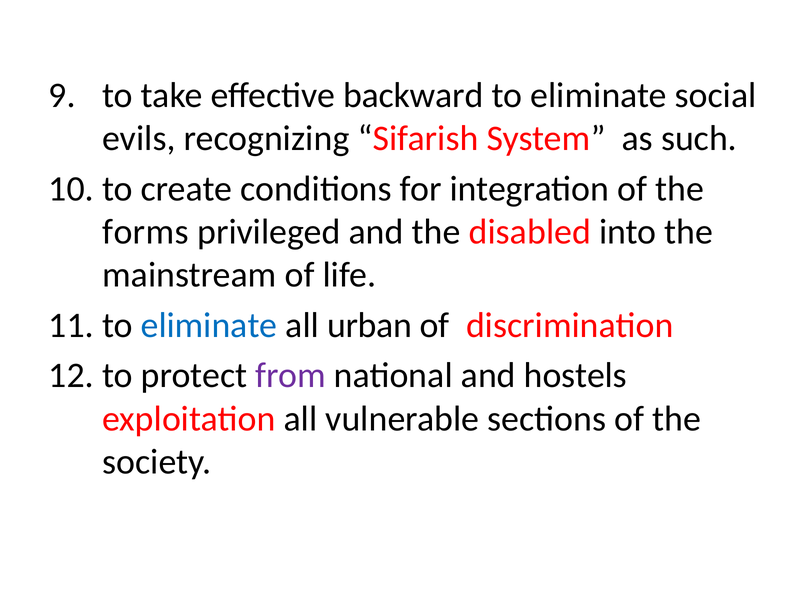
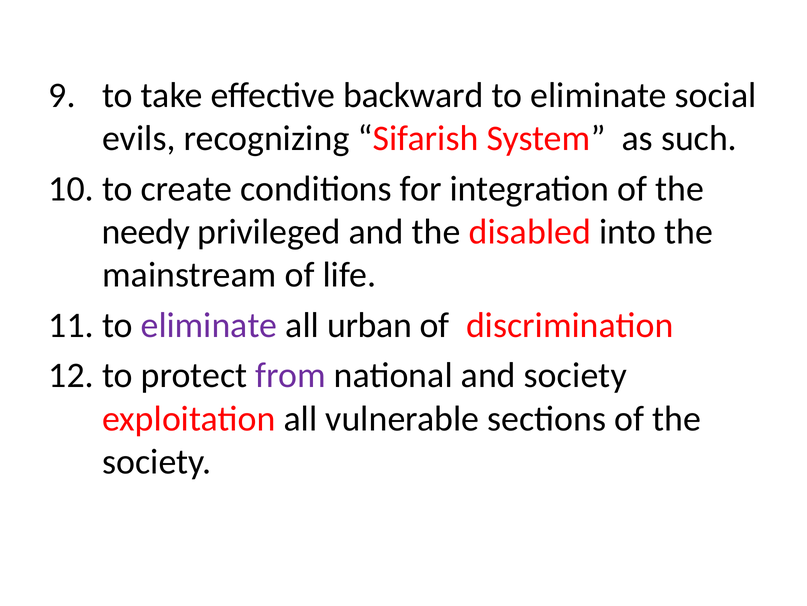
forms: forms -> needy
eliminate at (209, 325) colour: blue -> purple
and hostels: hostels -> society
